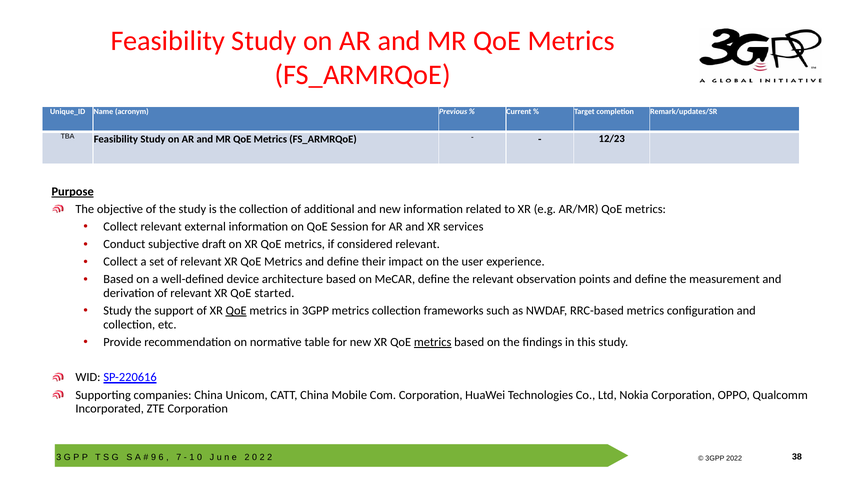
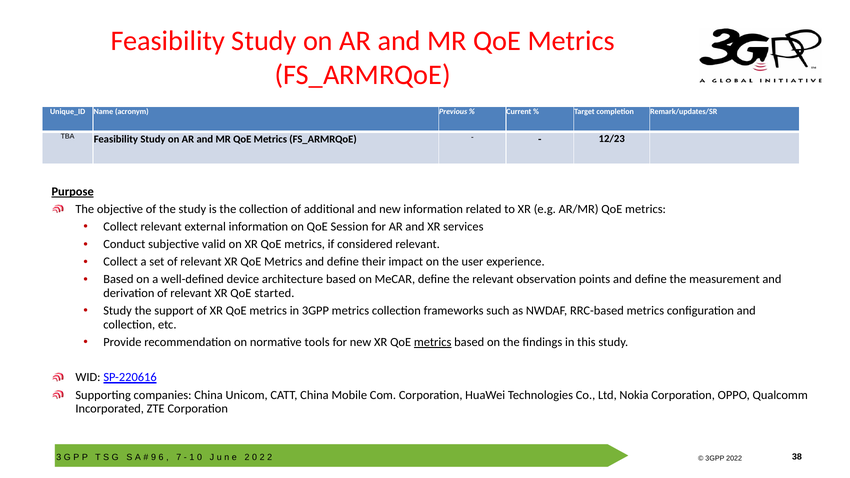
draft: draft -> valid
QoE at (236, 311) underline: present -> none
table: table -> tools
